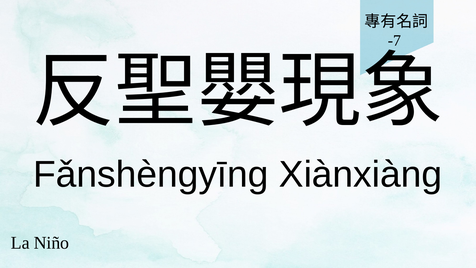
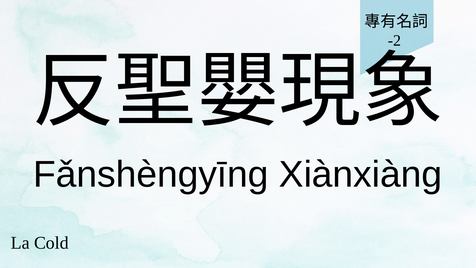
-7: -7 -> -2
Niño: Niño -> Cold
